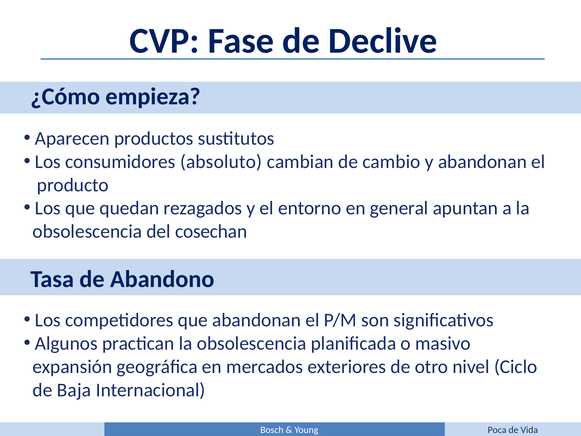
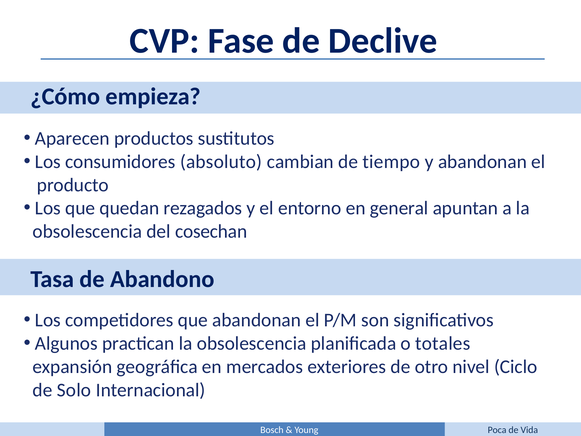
cambio: cambio -> tiempo
masivo: masivo -> totales
Baja: Baja -> Solo
